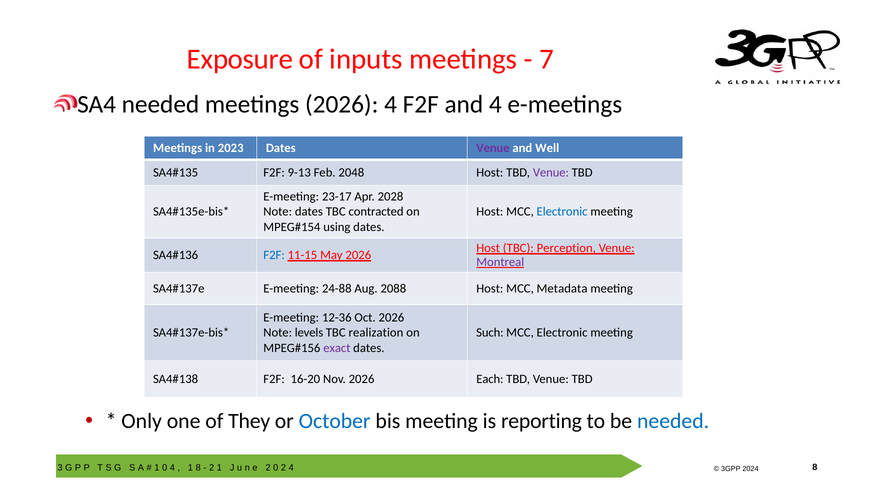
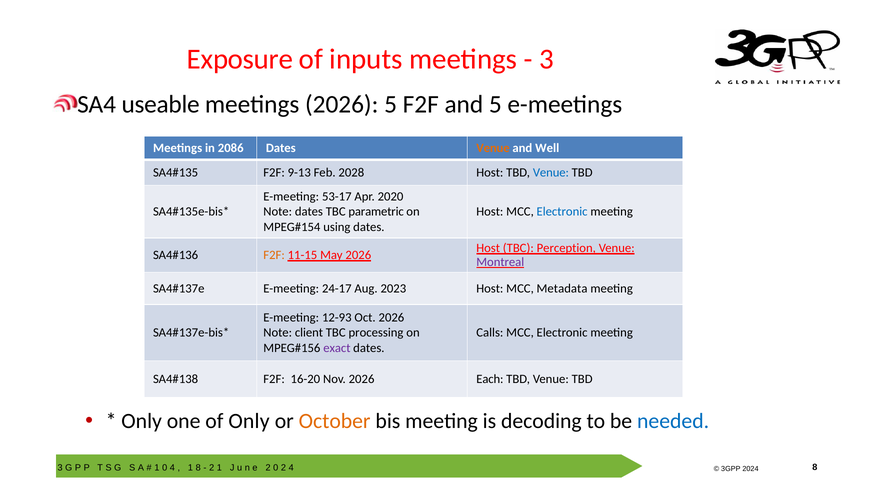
7 at (547, 59): 7 -> 3
SA4 needed: needed -> useable
2026 4: 4 -> 5
and 4: 4 -> 5
2023: 2023 -> 2086
Venue at (493, 148) colour: purple -> orange
2048: 2048 -> 2028
Venue at (551, 172) colour: purple -> blue
23-17: 23-17 -> 53-17
2028: 2028 -> 2020
contracted: contracted -> parametric
F2F at (274, 255) colour: blue -> orange
24-88: 24-88 -> 24-17
2088: 2088 -> 2023
12-36: 12-36 -> 12-93
Such: Such -> Calls
levels: levels -> client
realization: realization -> processing
of They: They -> Only
October colour: blue -> orange
reporting: reporting -> decoding
